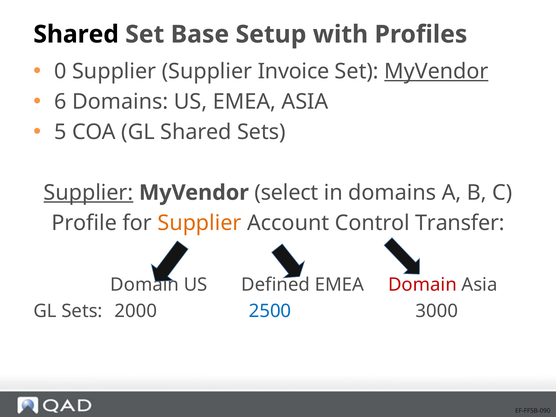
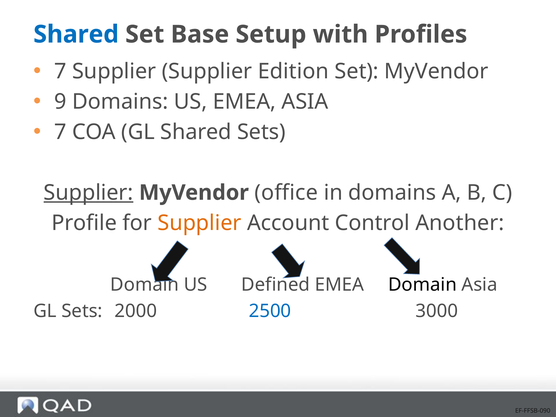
Shared at (76, 34) colour: black -> blue
0 at (60, 71): 0 -> 7
Invoice: Invoice -> Edition
MyVendor at (436, 71) underline: present -> none
6: 6 -> 9
5 at (60, 132): 5 -> 7
select: select -> office
Transfer: Transfer -> Another
Domain at (422, 285) colour: red -> black
